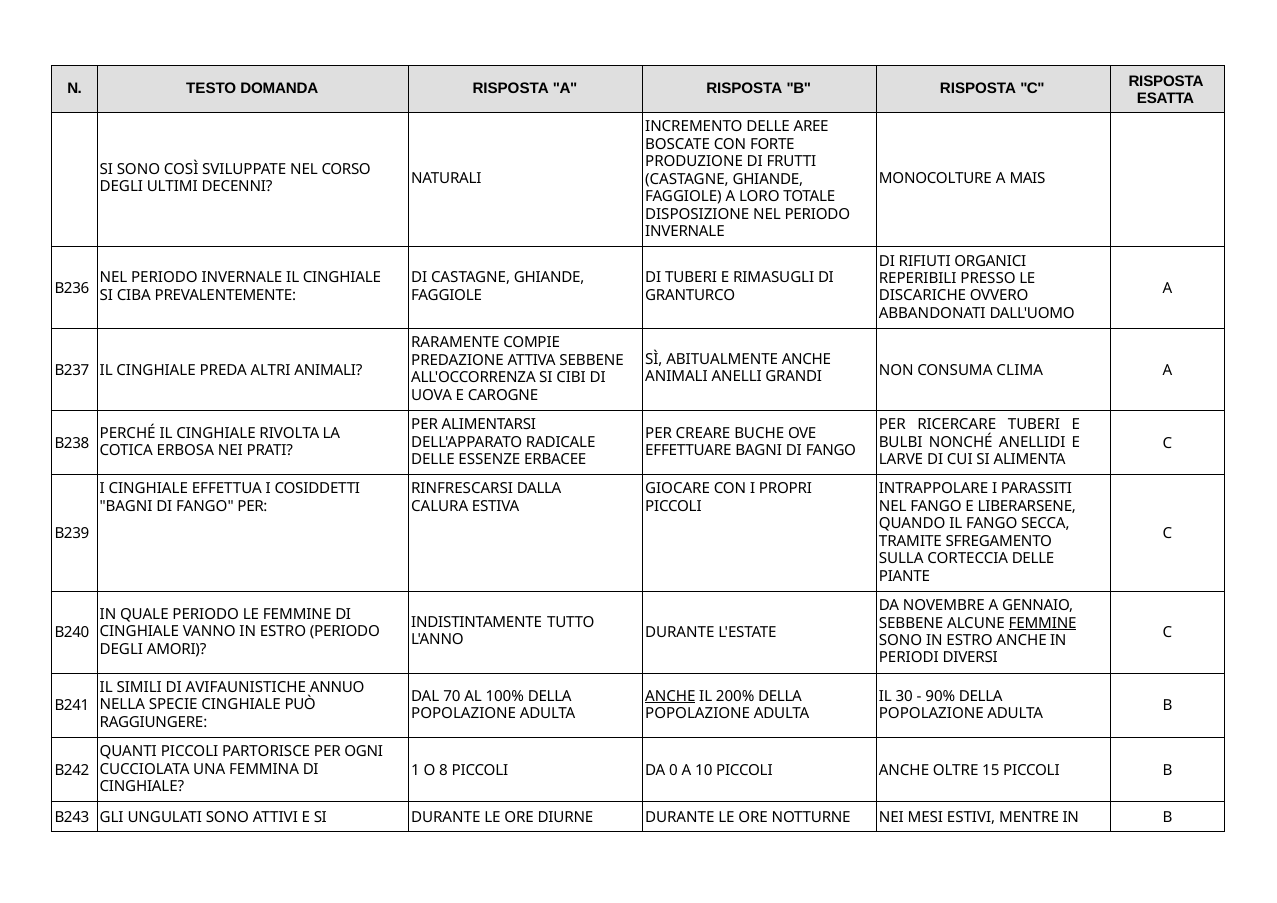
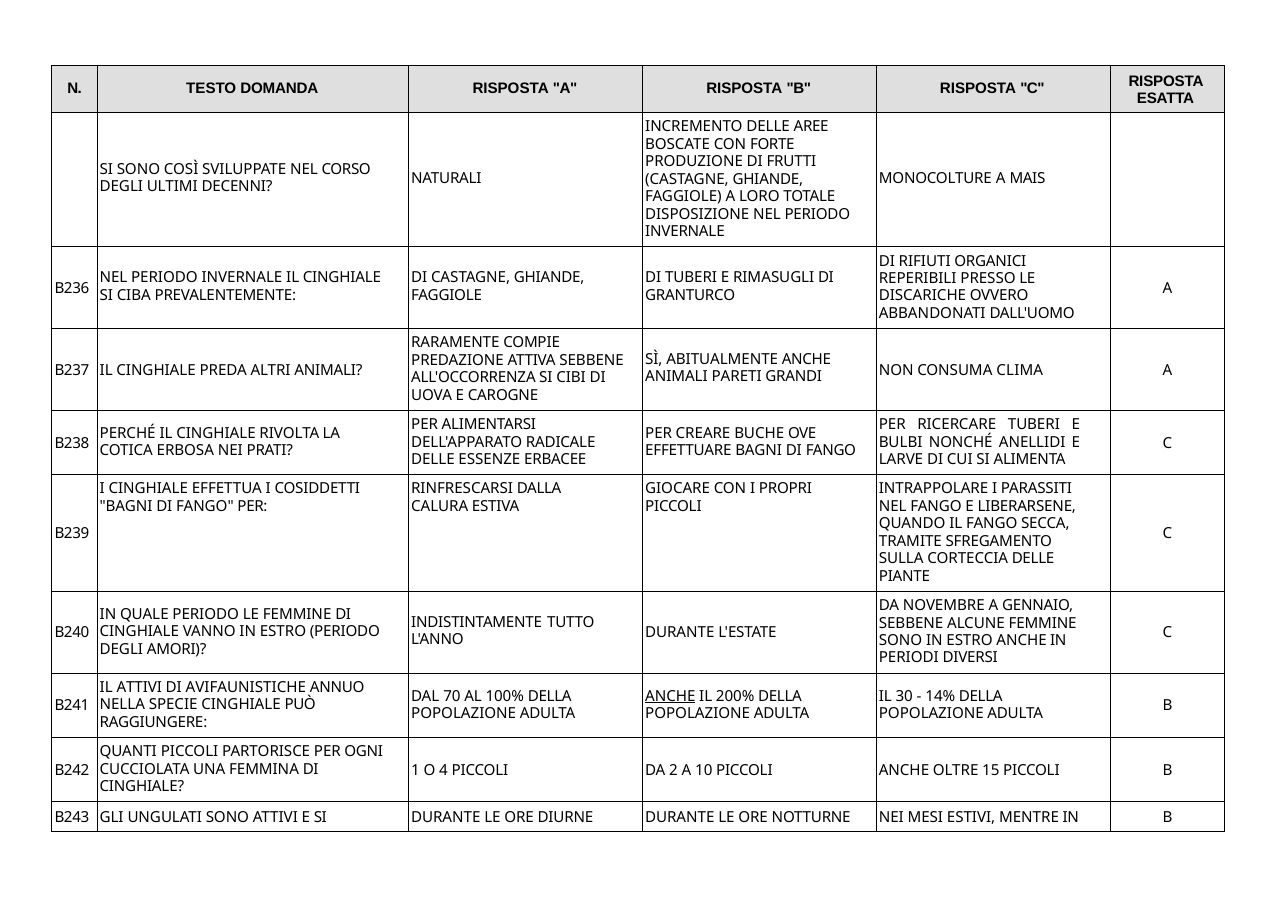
ANELLI: ANELLI -> PARETI
FEMMINE at (1043, 623) underline: present -> none
IL SIMILI: SIMILI -> ATTIVI
90%: 90% -> 14%
8: 8 -> 4
0: 0 -> 2
